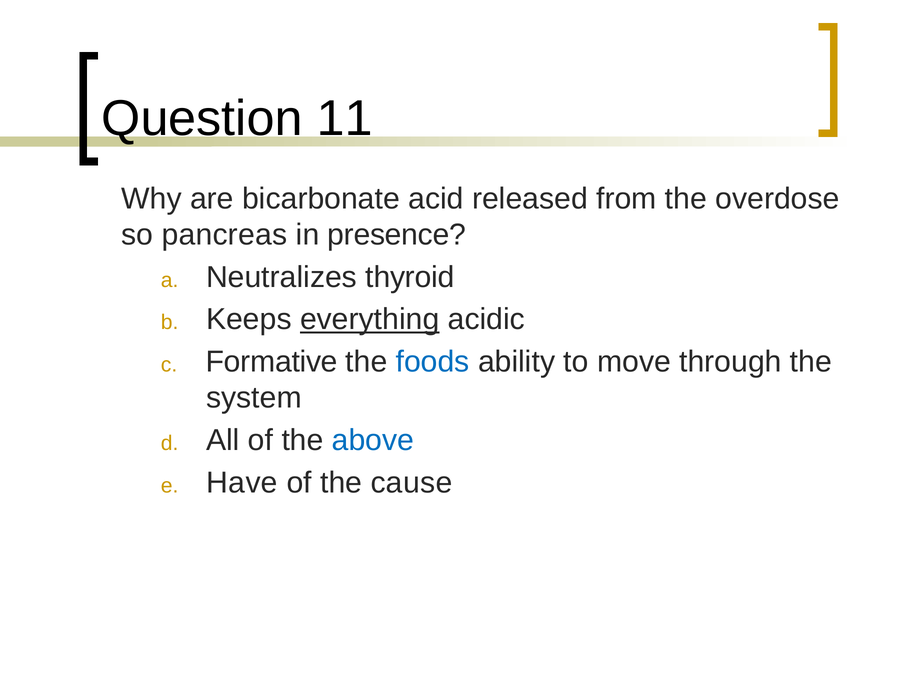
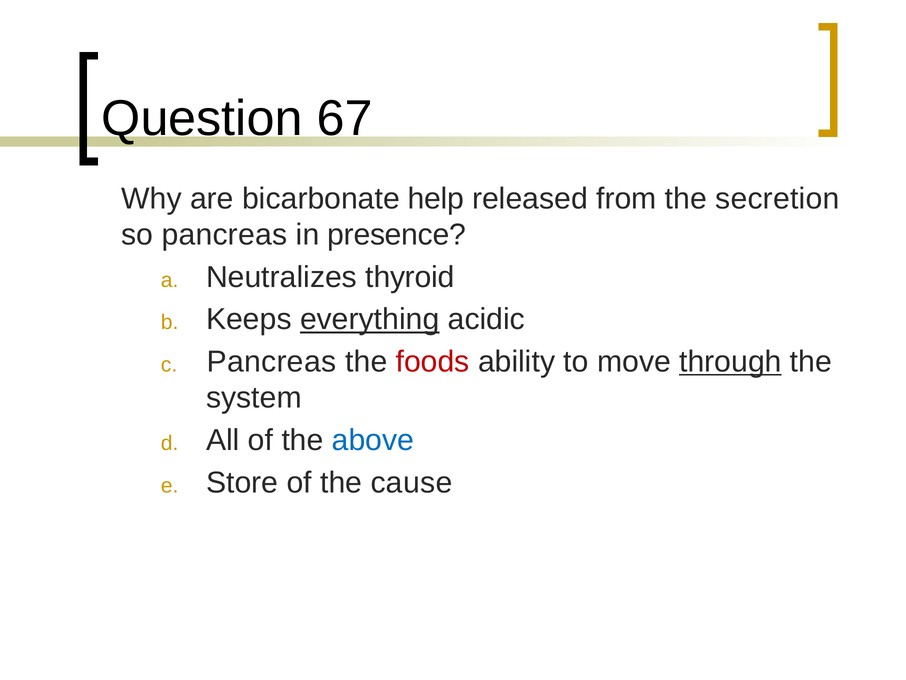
11: 11 -> 67
acid: acid -> help
overdose: overdose -> secretion
Formative at (272, 361): Formative -> Pancreas
foods colour: blue -> red
through underline: none -> present
Have: Have -> Store
